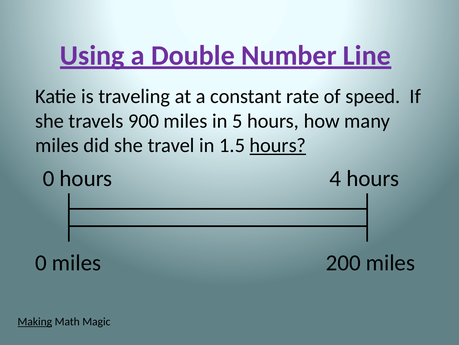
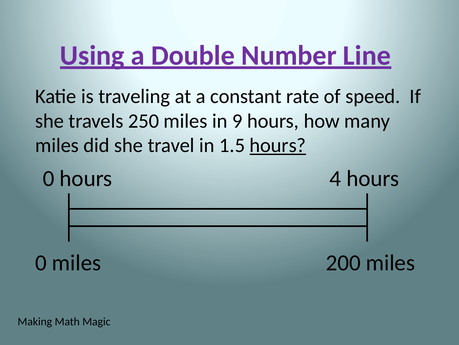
900: 900 -> 250
5: 5 -> 9
Making underline: present -> none
